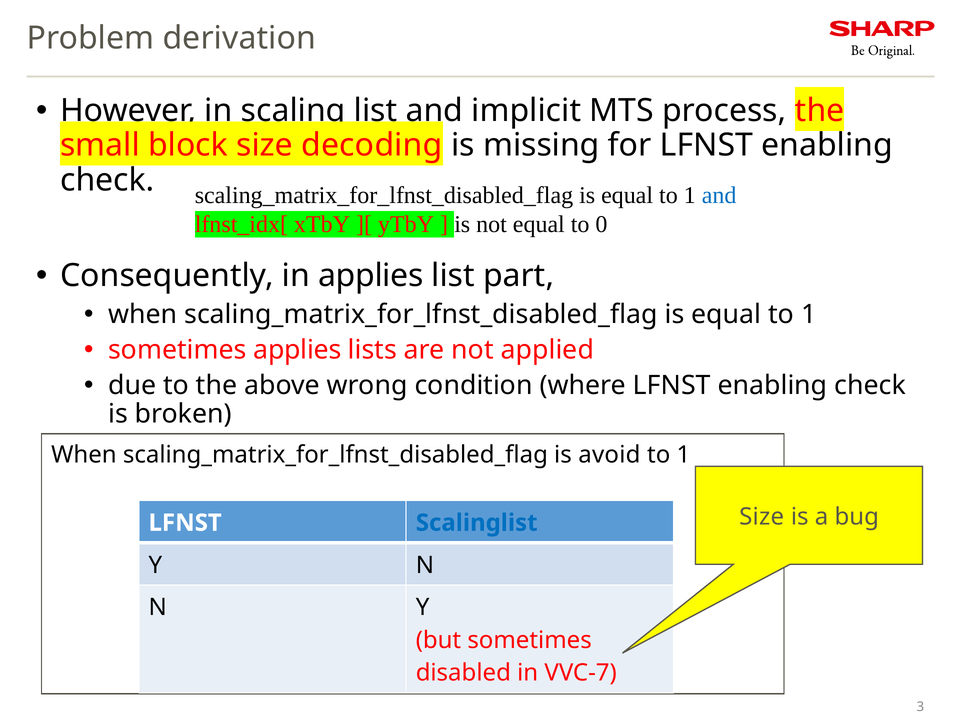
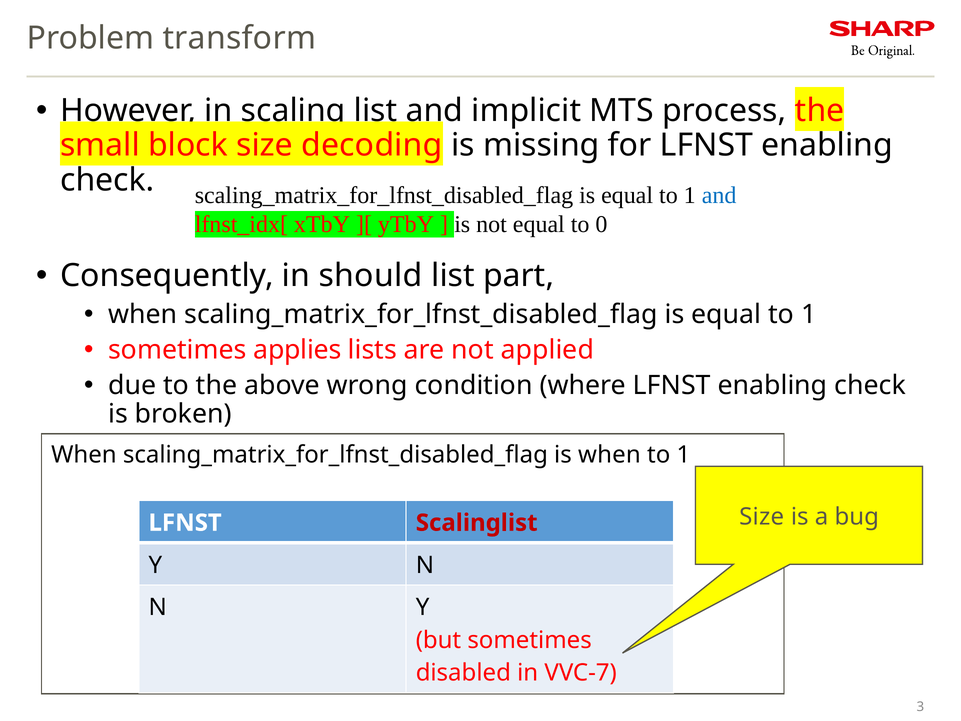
derivation: derivation -> transform
in applies: applies -> should
is avoid: avoid -> when
Scalinglist colour: blue -> red
